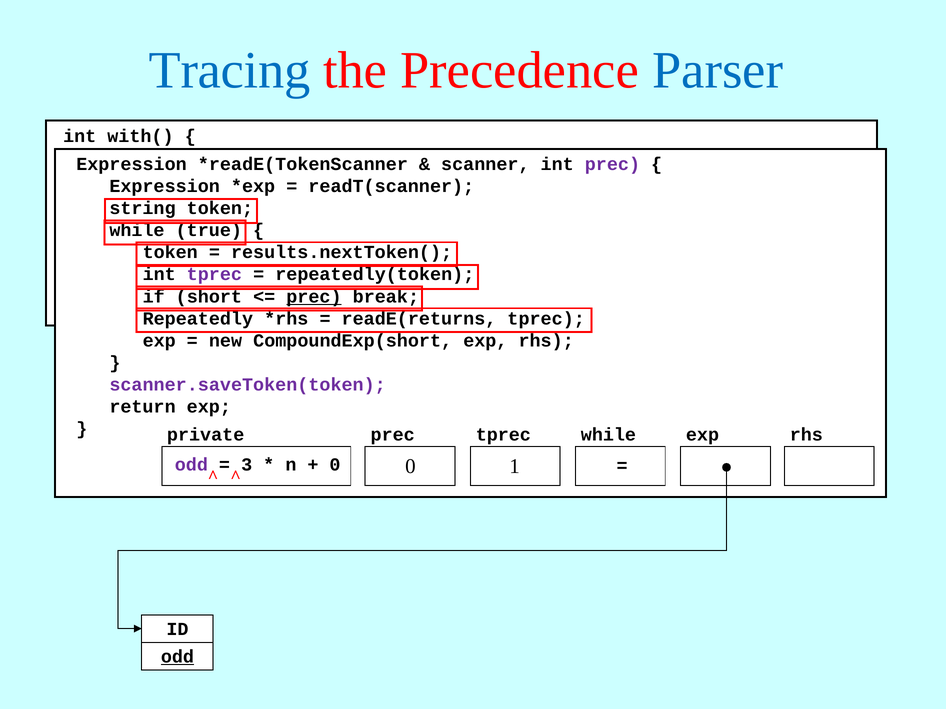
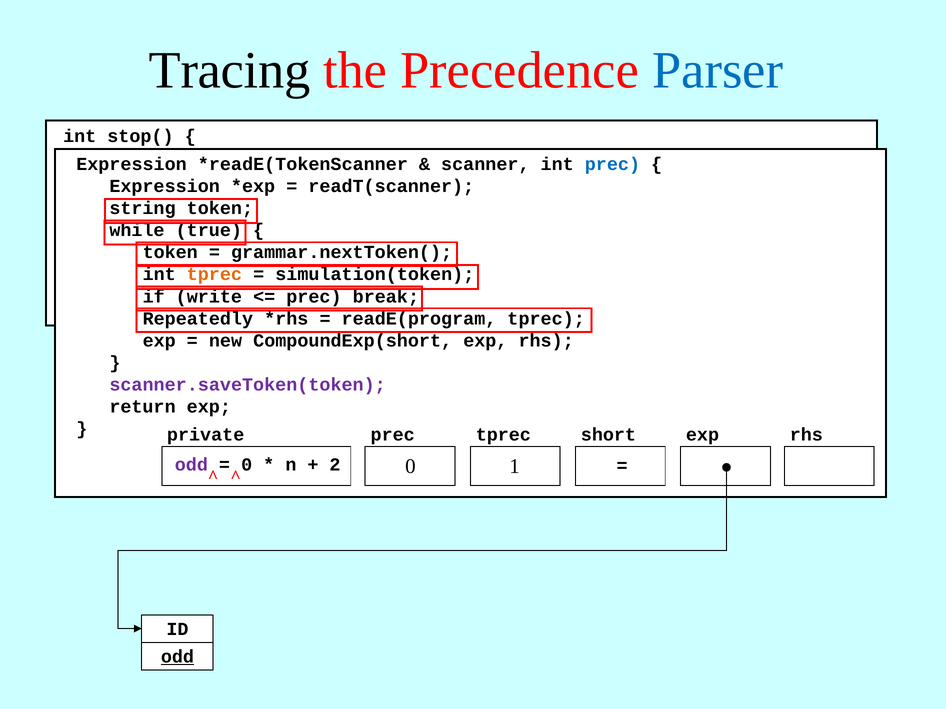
Tracing colour: blue -> black
with(: with( -> stop(
prec at (612, 164) colour: purple -> blue
results.nextToken(: results.nextToken( -> grammar.nextToken(
tprec at (214, 275) colour: purple -> orange
repeatedly(token: repeatedly(token -> simulation(token
short: short -> write
prec at (314, 297) underline: present -> none
readE(returns: readE(returns -> readE(program
tprec while: while -> short
3 at (247, 465): 3 -> 0
0 at (335, 465): 0 -> 2
